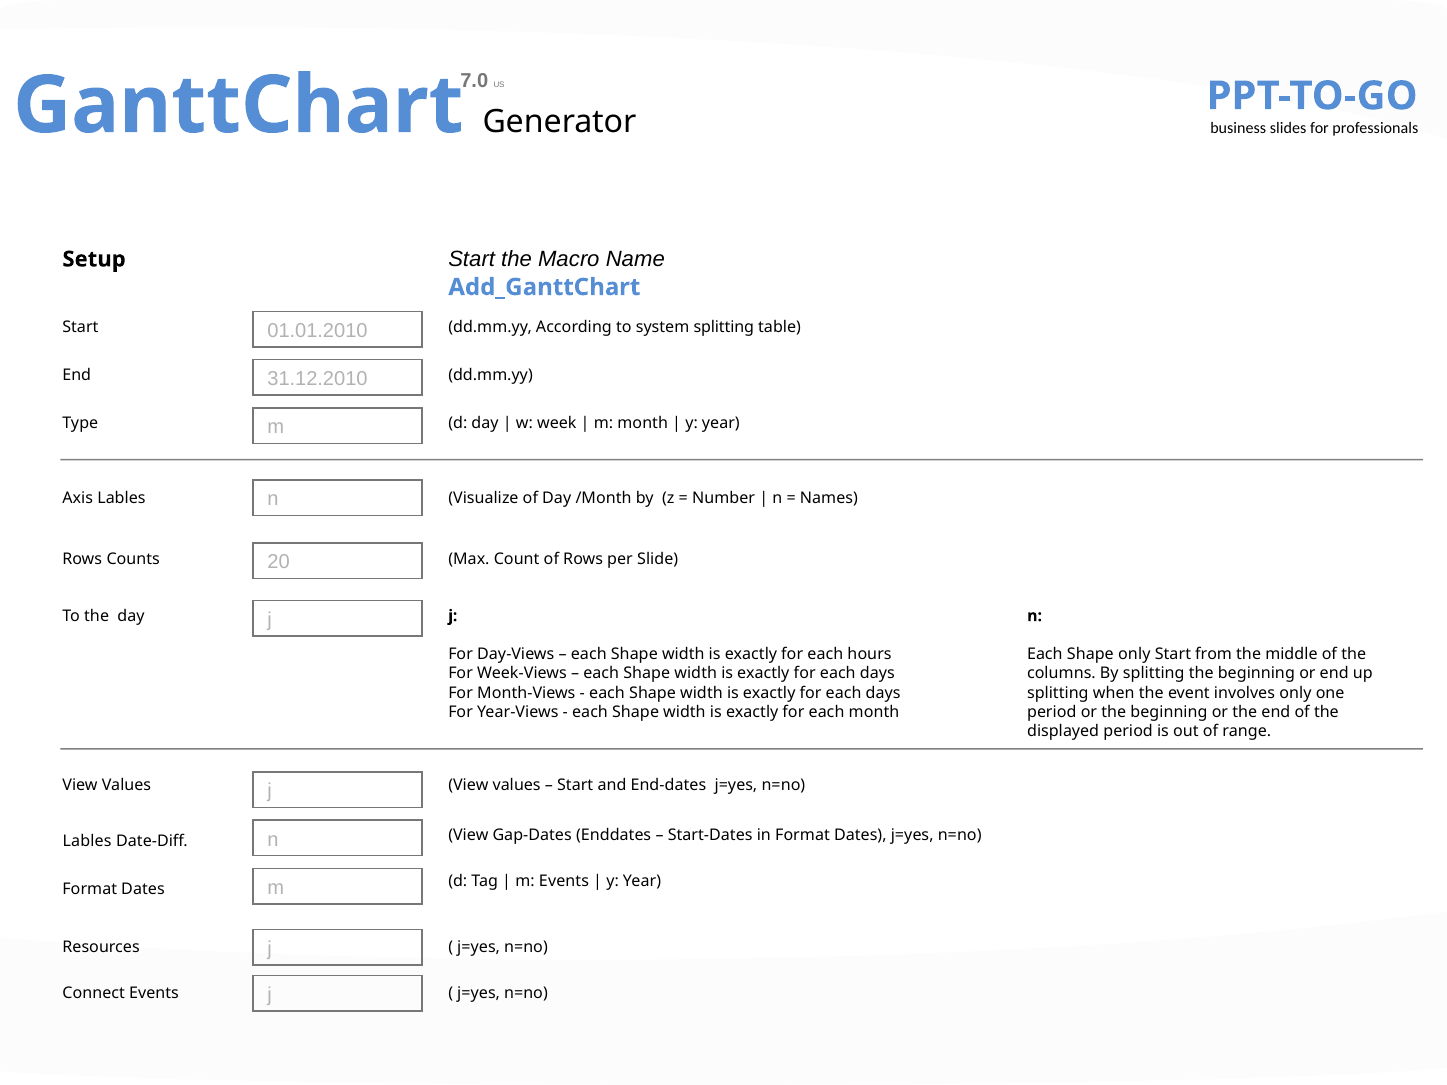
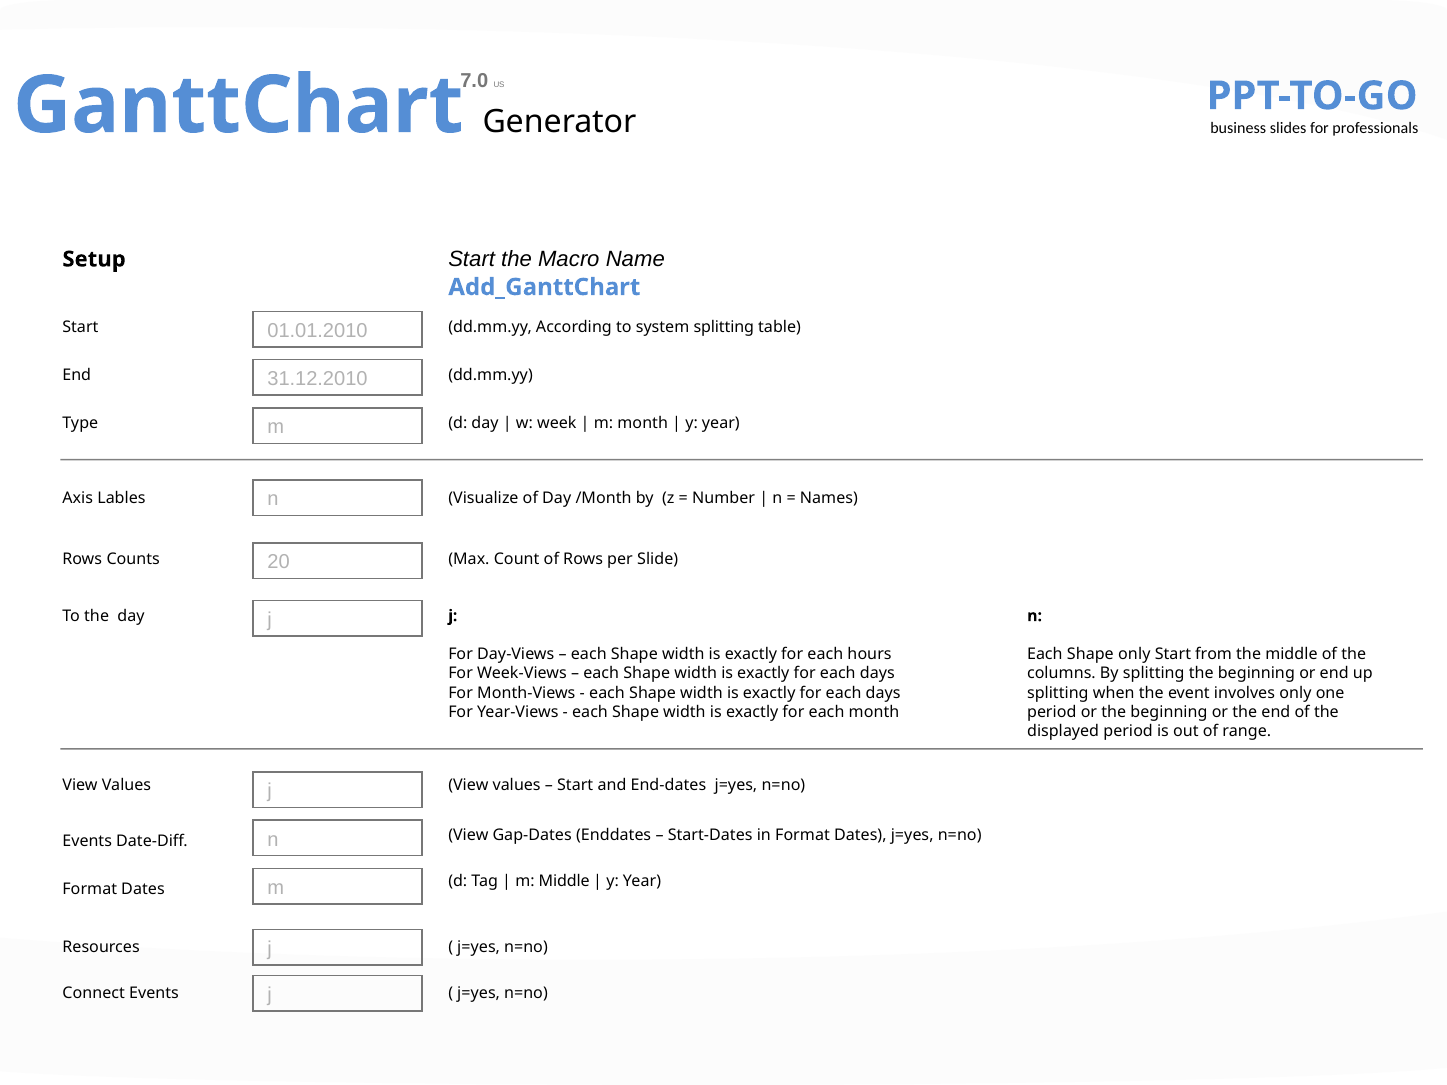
Lables at (87, 841): Lables -> Events
m Events: Events -> Middle
